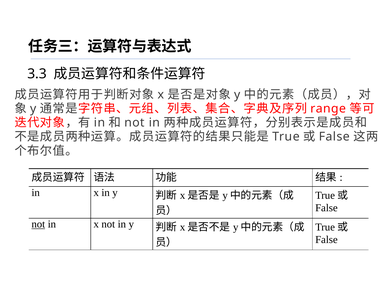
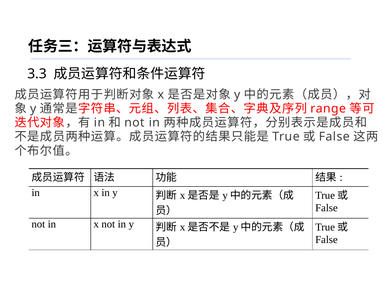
not at (38, 225) underline: present -> none
